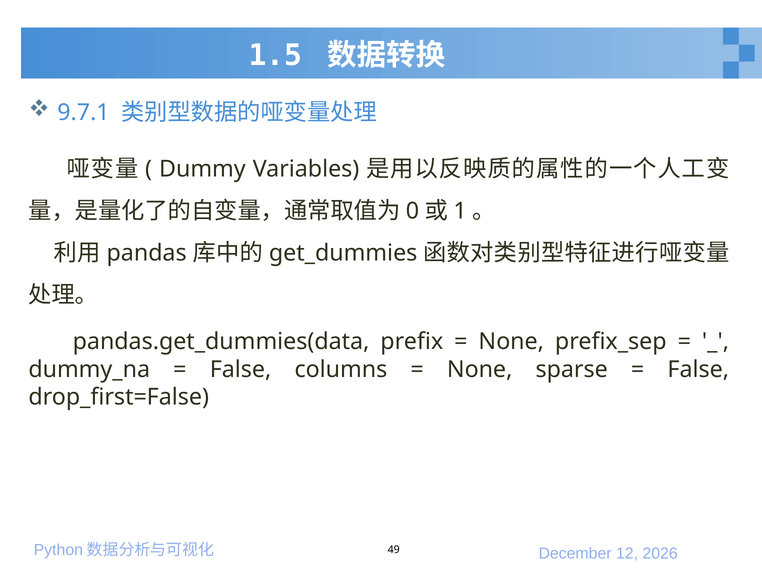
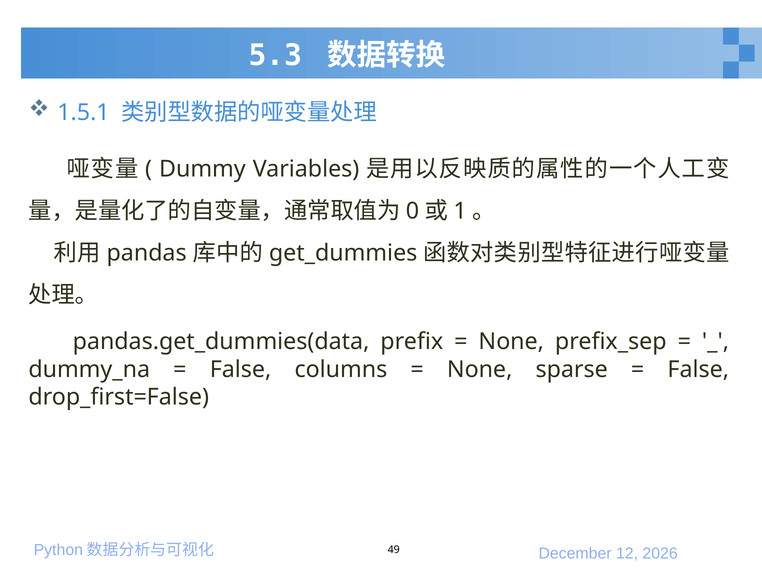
1.5: 1.5 -> 5.3
9.7.1: 9.7.1 -> 1.5.1
